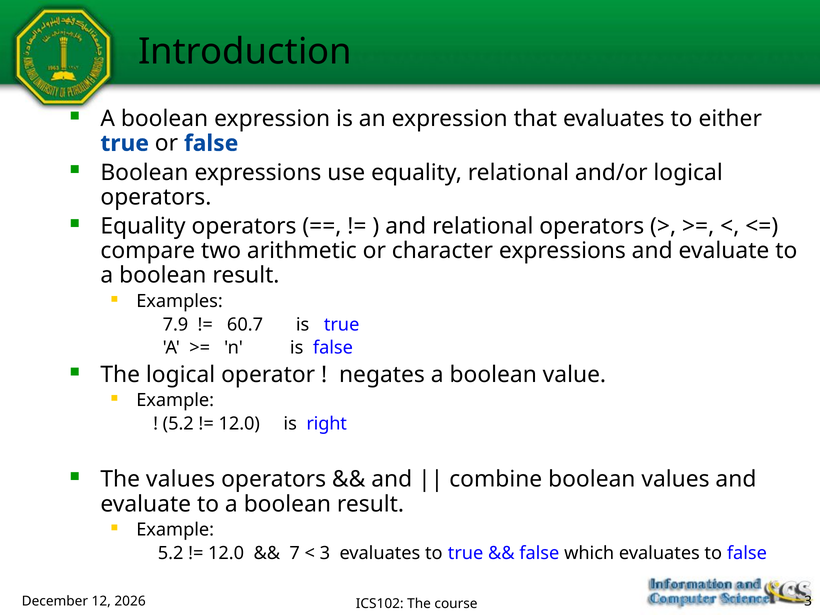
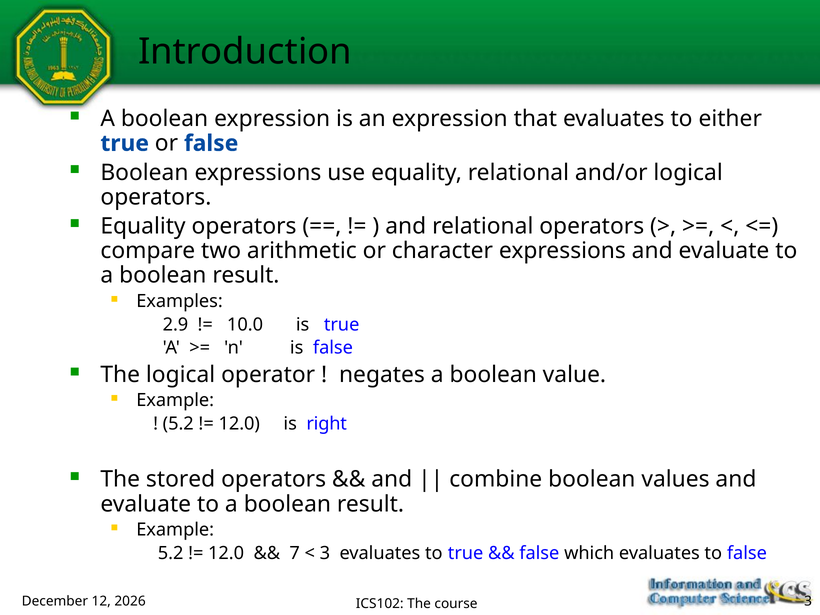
7.9: 7.9 -> 2.9
60.7: 60.7 -> 10.0
The values: values -> stored
